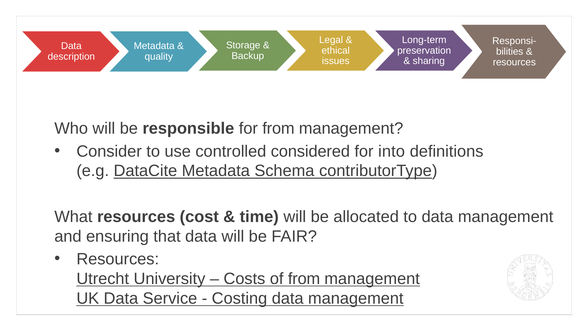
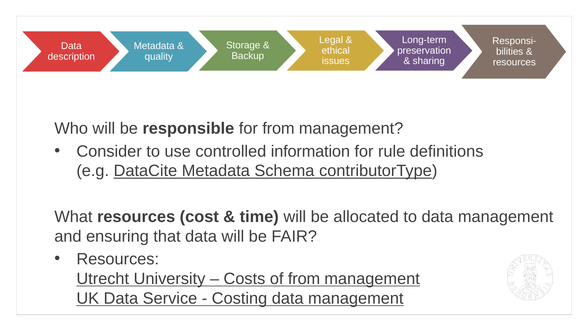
considered: considered -> information
into: into -> rule
